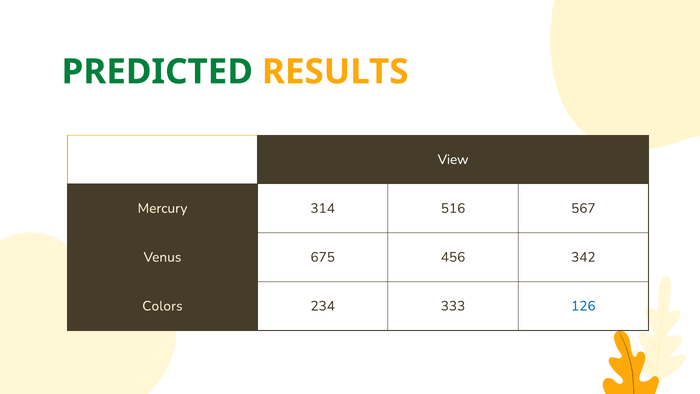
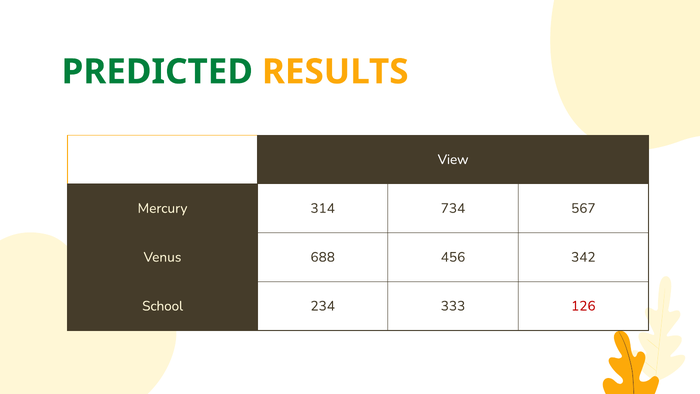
516: 516 -> 734
675: 675 -> 688
Colors: Colors -> School
126 colour: blue -> red
